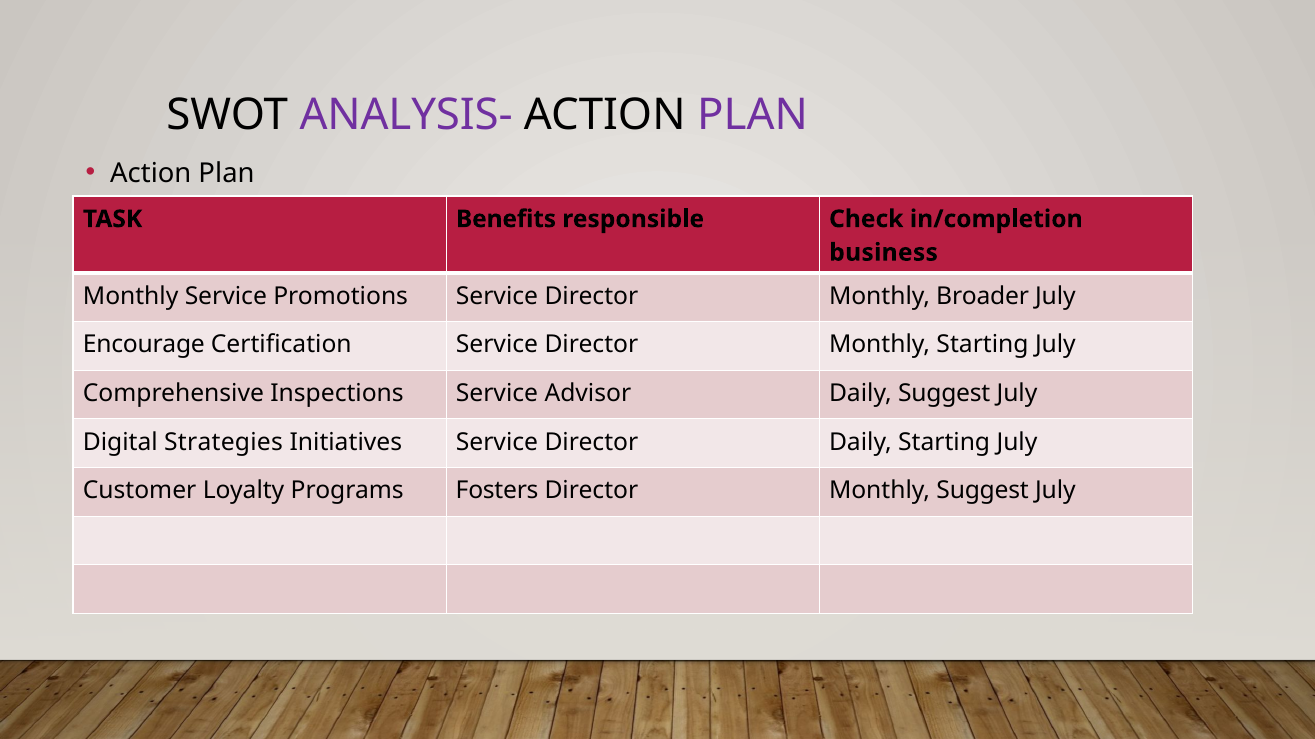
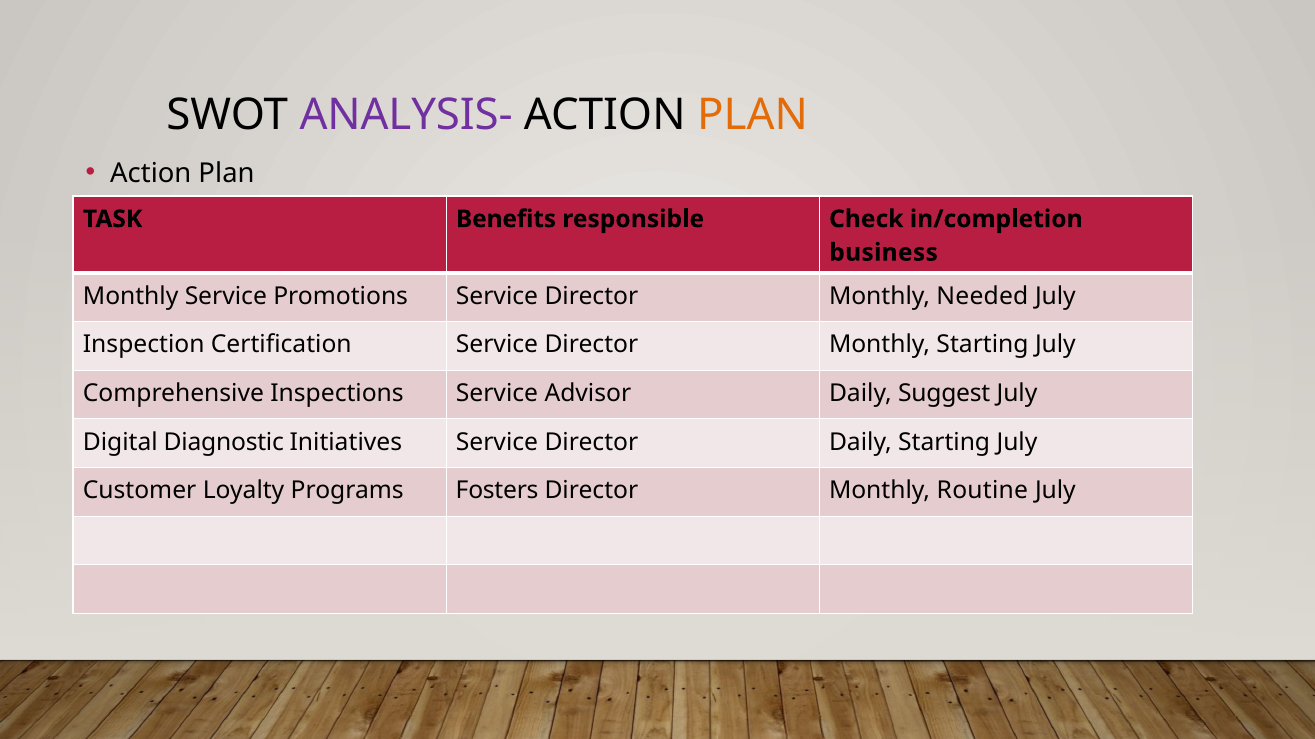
PLAN at (752, 115) colour: purple -> orange
Broader: Broader -> Needed
Encourage: Encourage -> Inspection
Strategies: Strategies -> Diagnostic
Monthly Suggest: Suggest -> Routine
